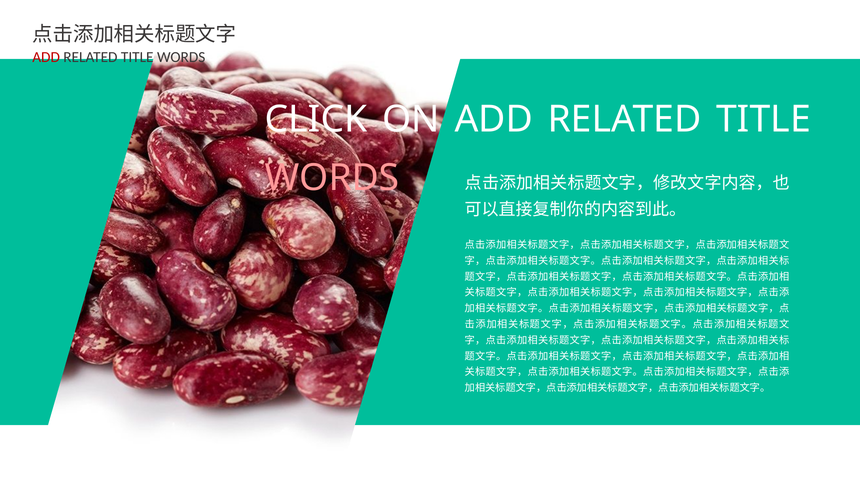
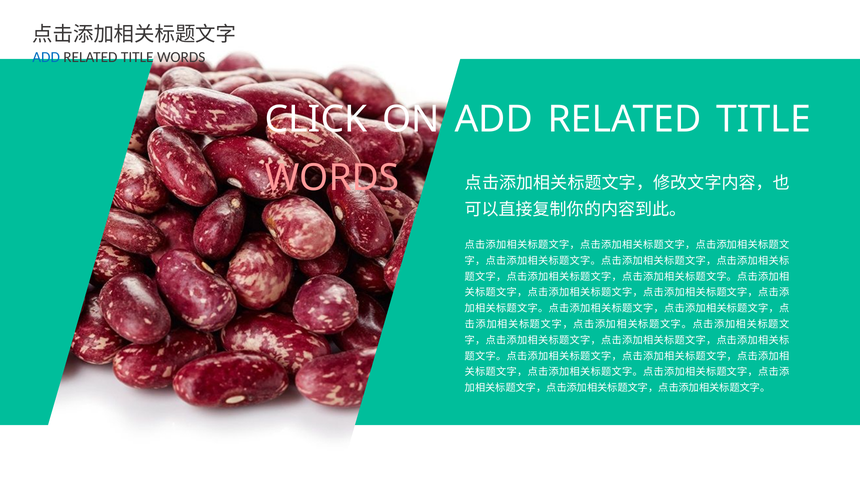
ADD at (46, 57) colour: red -> blue
